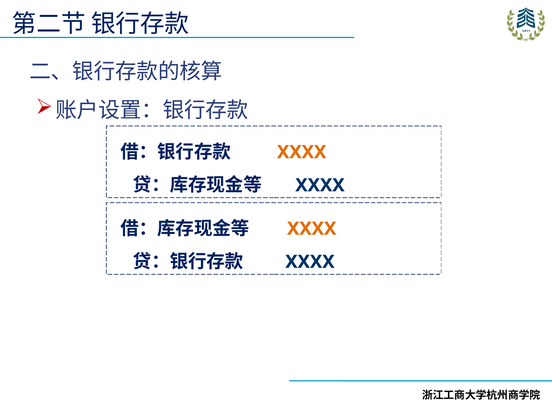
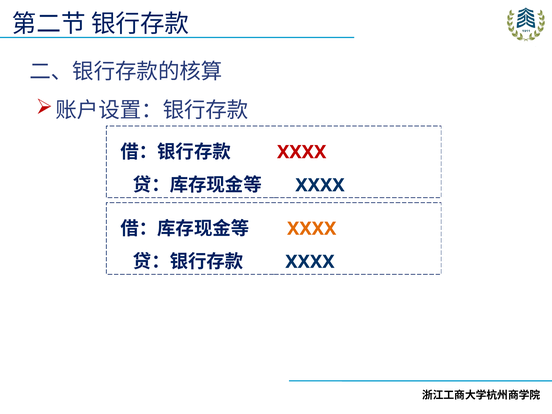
XXXX at (302, 152) colour: orange -> red
